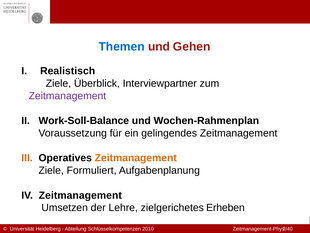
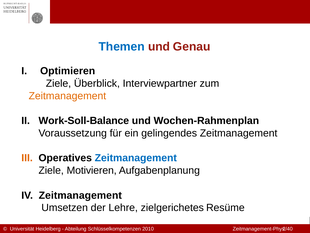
Gehen: Gehen -> Genau
Realistisch: Realistisch -> Optimieren
Zeitmanagement at (67, 96) colour: purple -> orange
Zeitmanagement at (136, 158) colour: orange -> blue
Formuliert: Formuliert -> Motivieren
Erheben: Erheben -> Resüme
